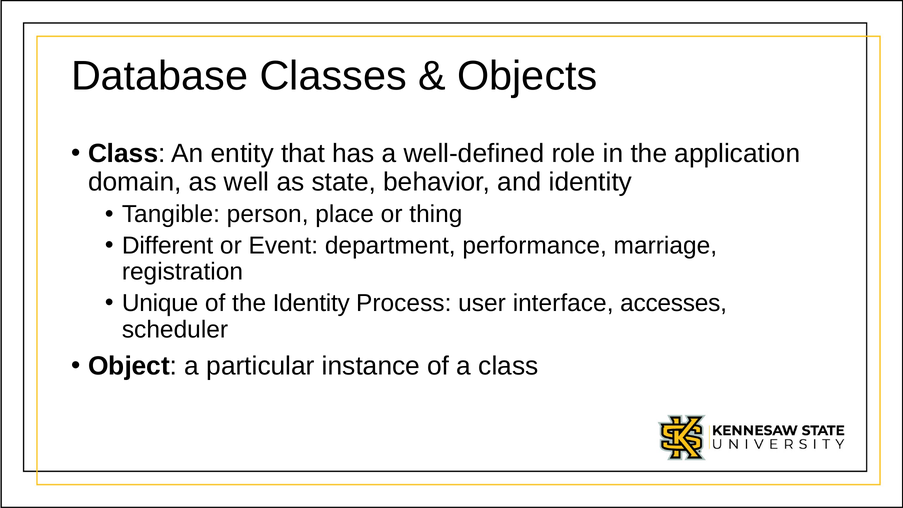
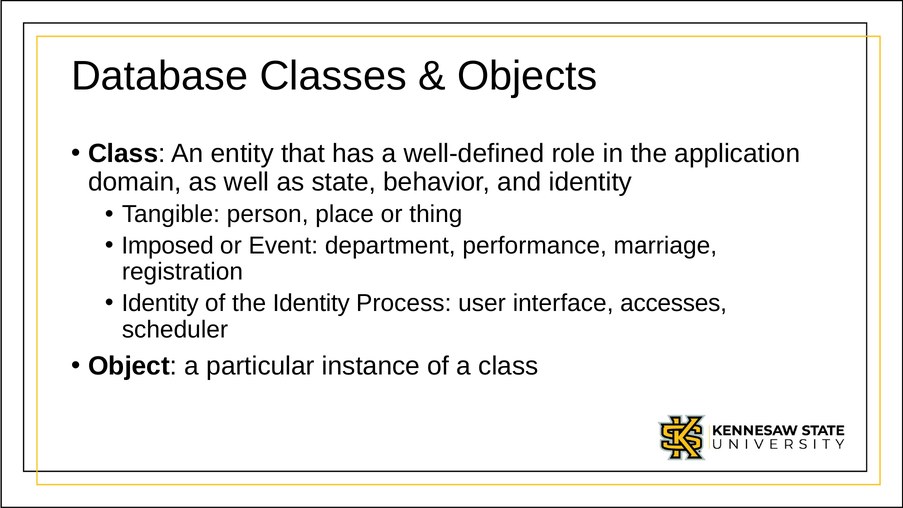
Different: Different -> Imposed
Unique at (160, 303): Unique -> Identity
